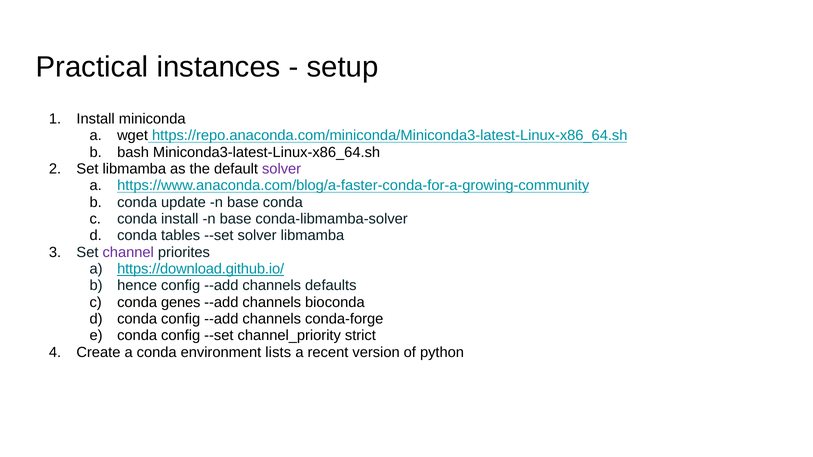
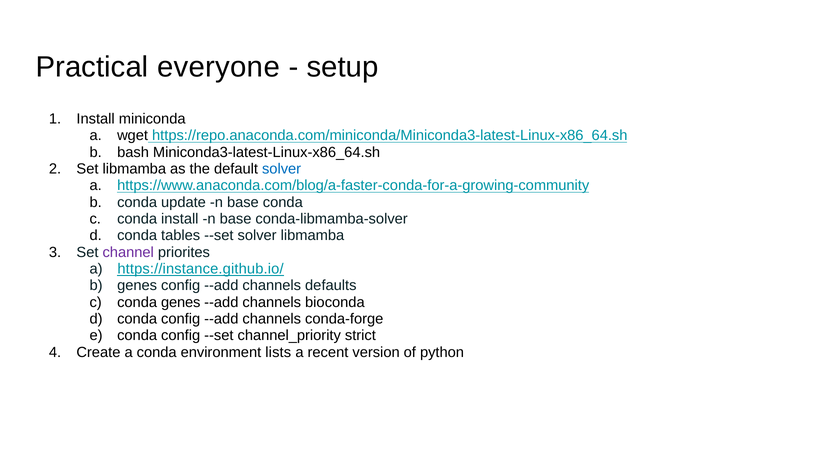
instances: instances -> everyone
solver at (282, 169) colour: purple -> blue
https://download.github.io/: https://download.github.io/ -> https://instance.github.io/
hence at (137, 286): hence -> genes
